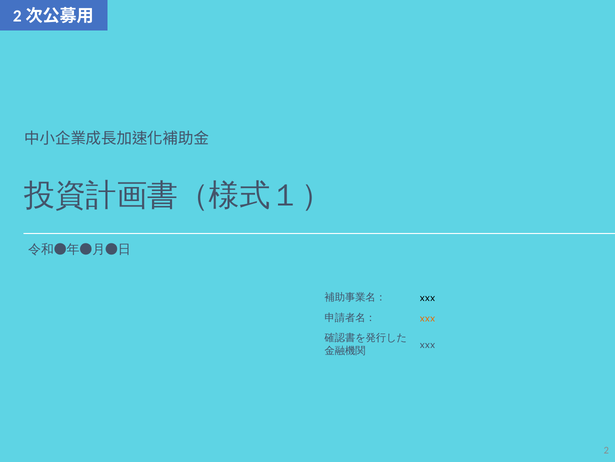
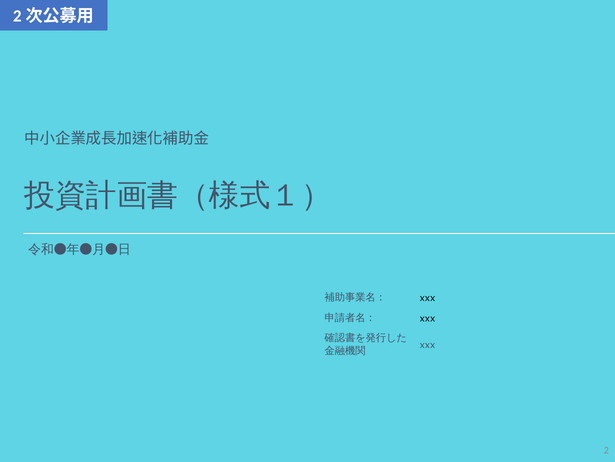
xxx at (427, 318) colour: orange -> black
